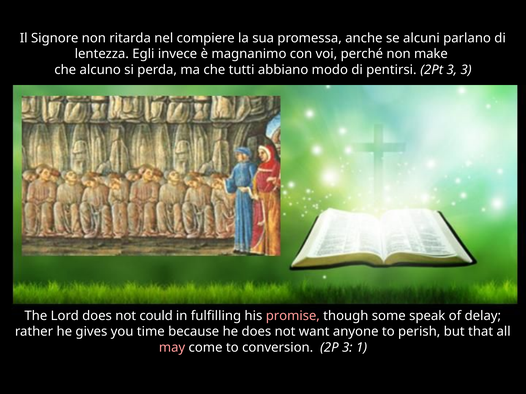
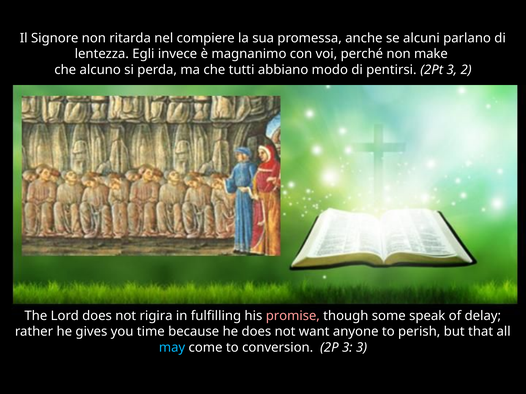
3 3: 3 -> 2
could: could -> rigira
may colour: pink -> light blue
3 1: 1 -> 3
